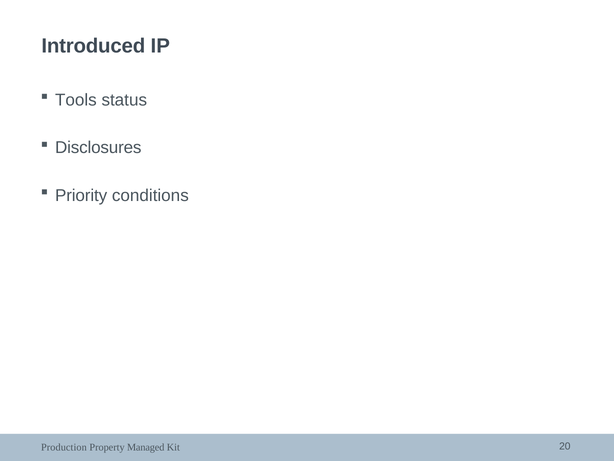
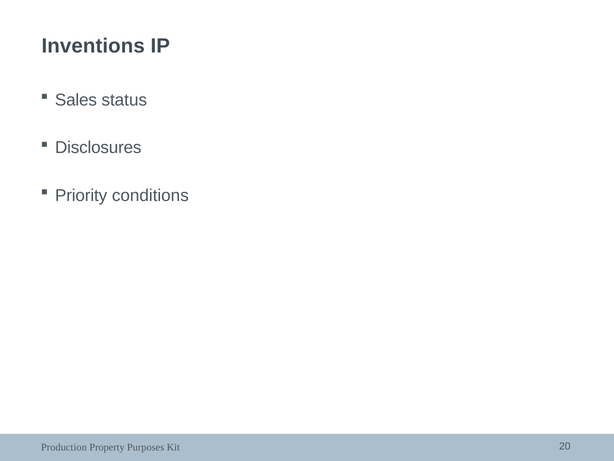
Introduced: Introduced -> Inventions
Tools: Tools -> Sales
Managed: Managed -> Purposes
